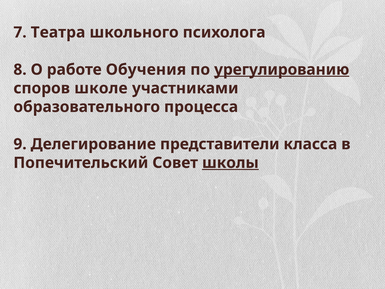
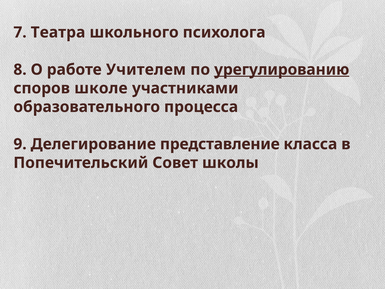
Обучения: Обучения -> Учителем
представители: представители -> представление
школы underline: present -> none
